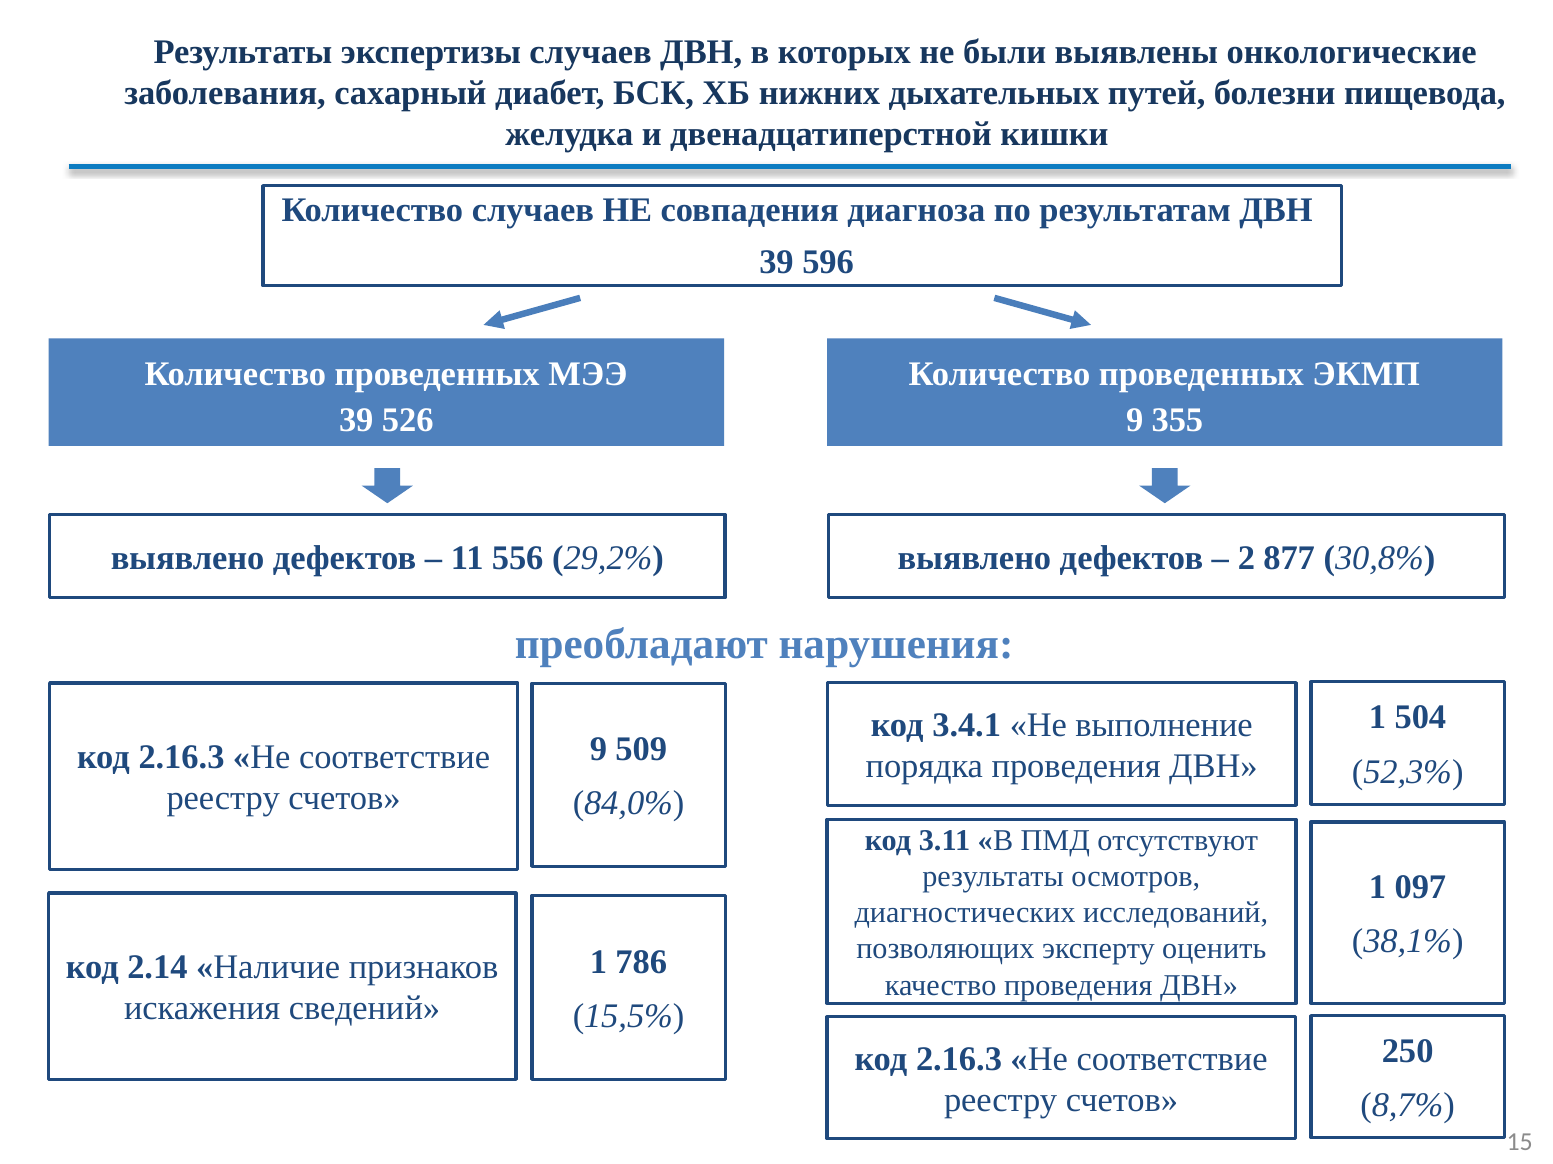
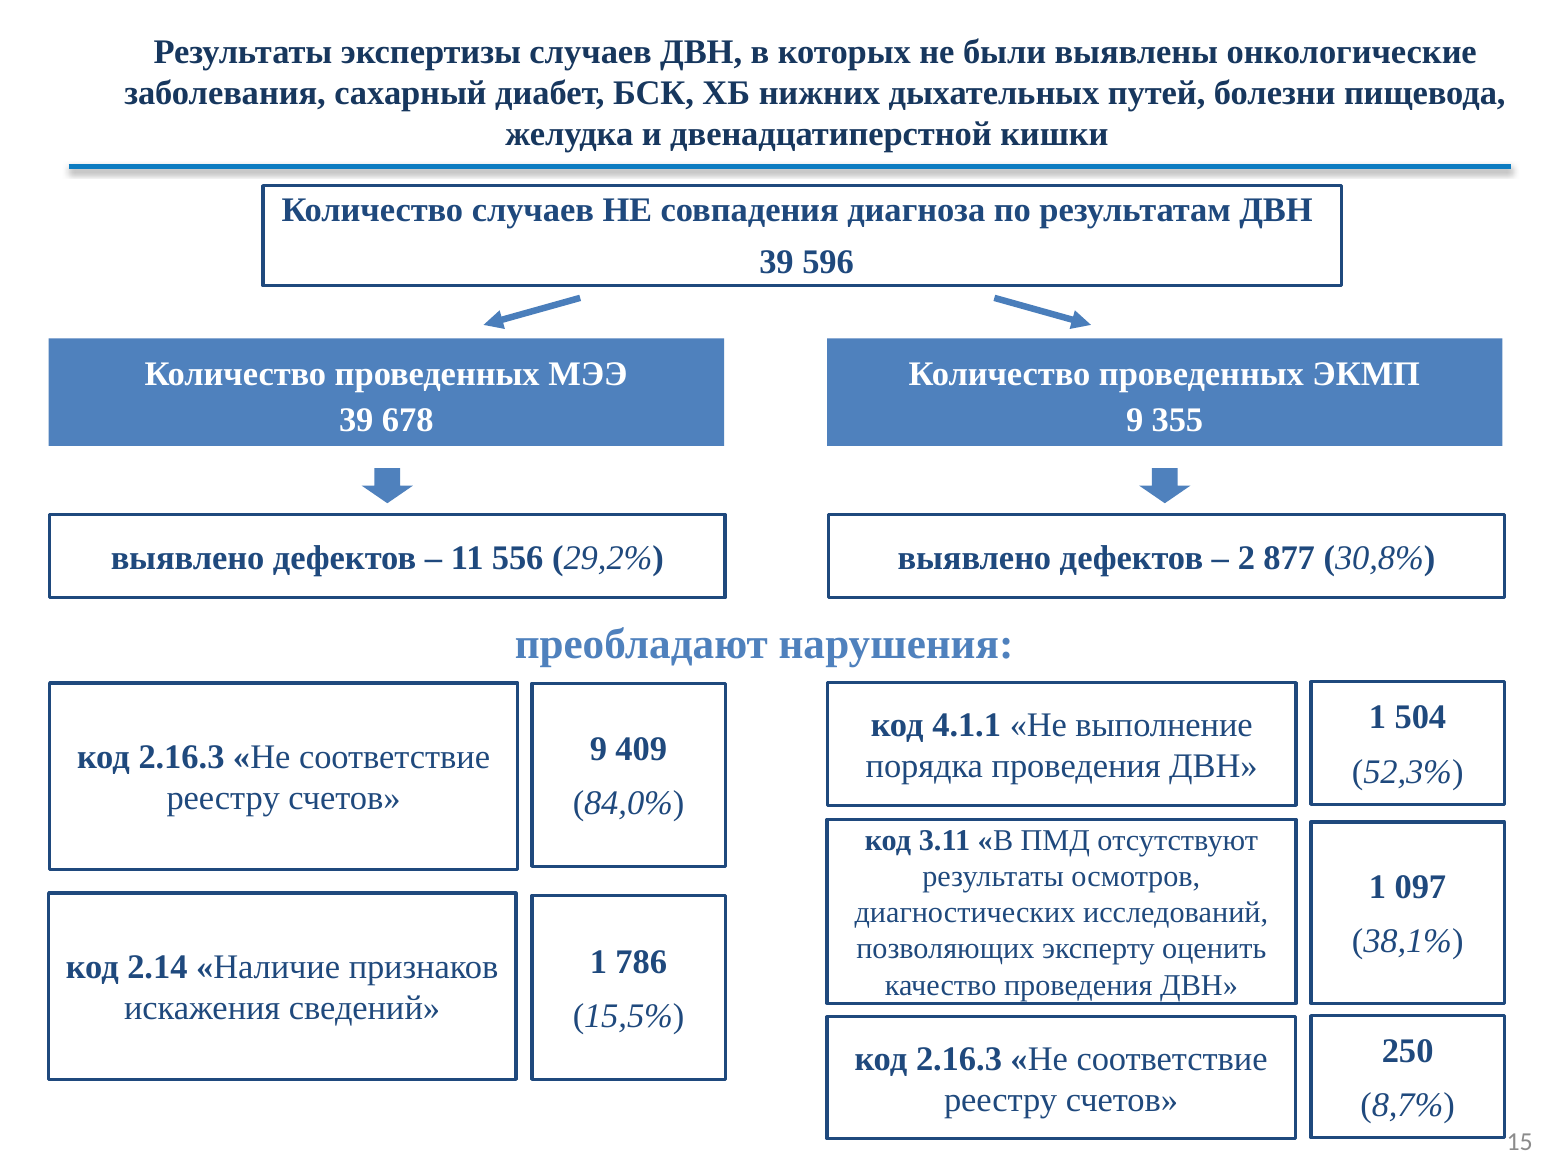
526: 526 -> 678
3.4.1: 3.4.1 -> 4.1.1
509: 509 -> 409
